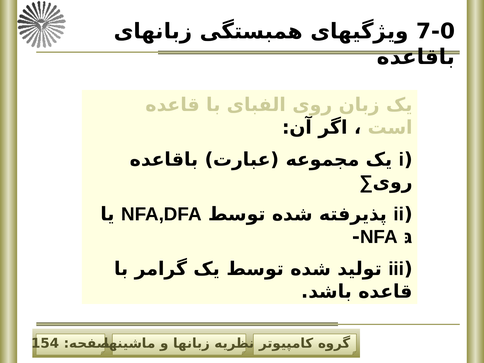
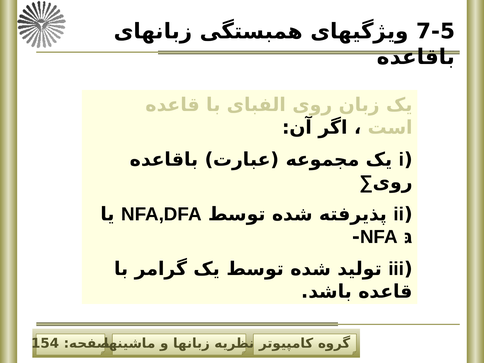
7-0: 7-0 -> 7-5
